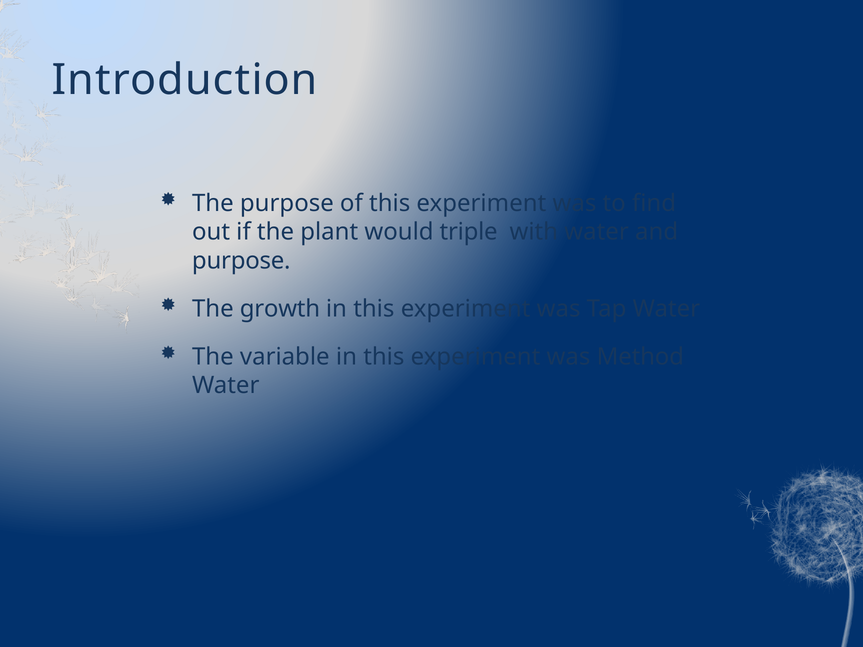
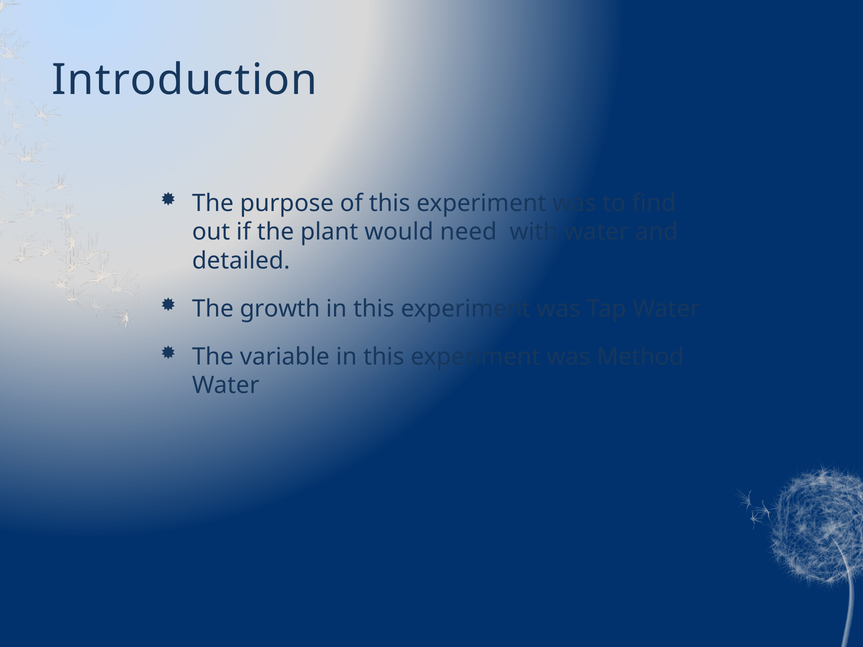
triple: triple -> need
purpose at (241, 261): purpose -> detailed
